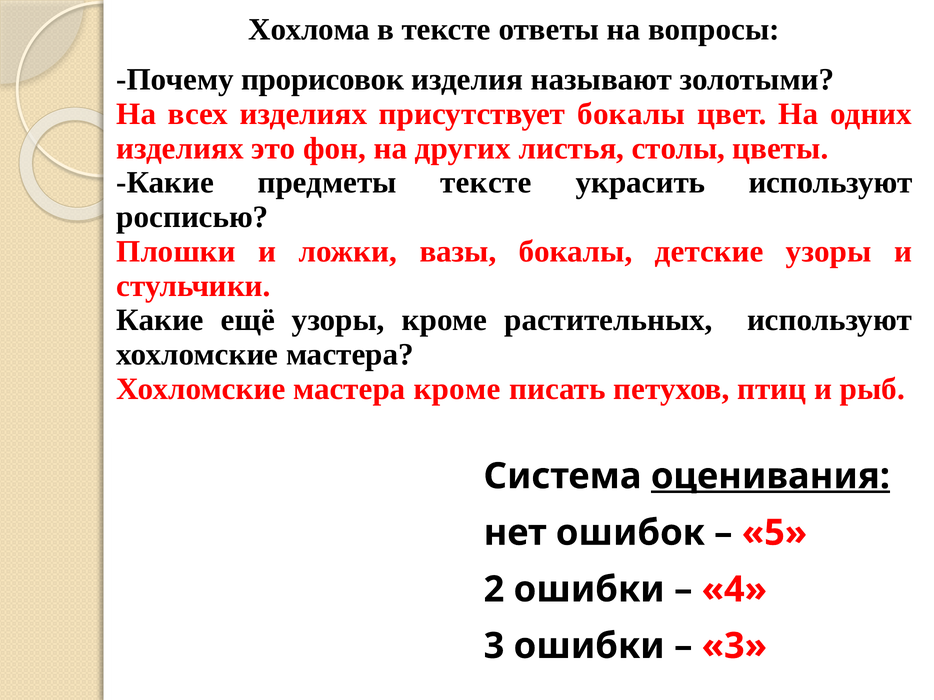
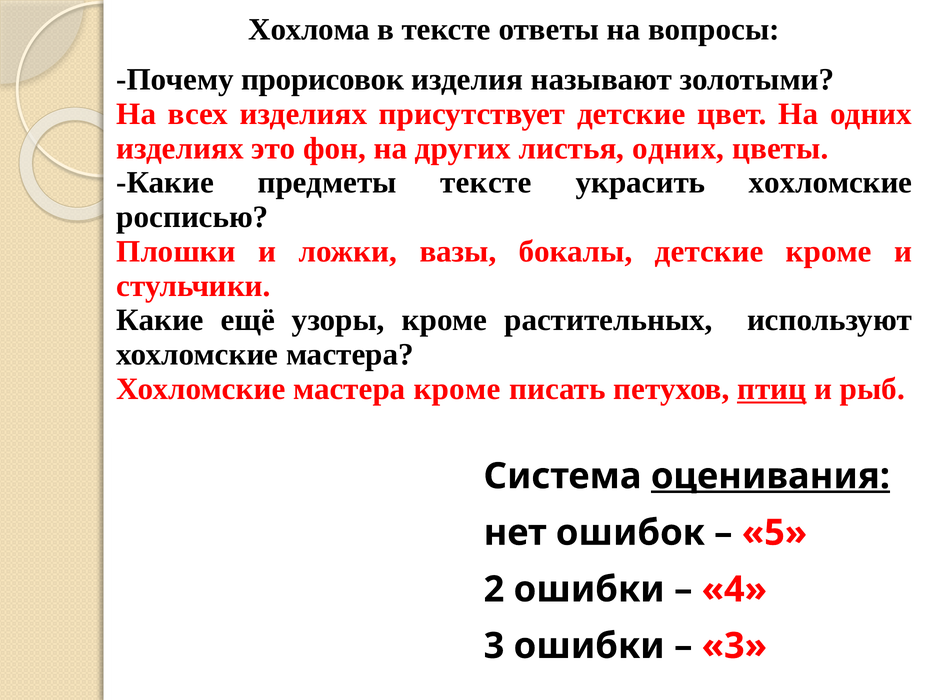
присутствует бокалы: бокалы -> детские
листья столы: столы -> одних
украсить используют: используют -> хохломские
детские узоры: узоры -> кроме
птиц underline: none -> present
